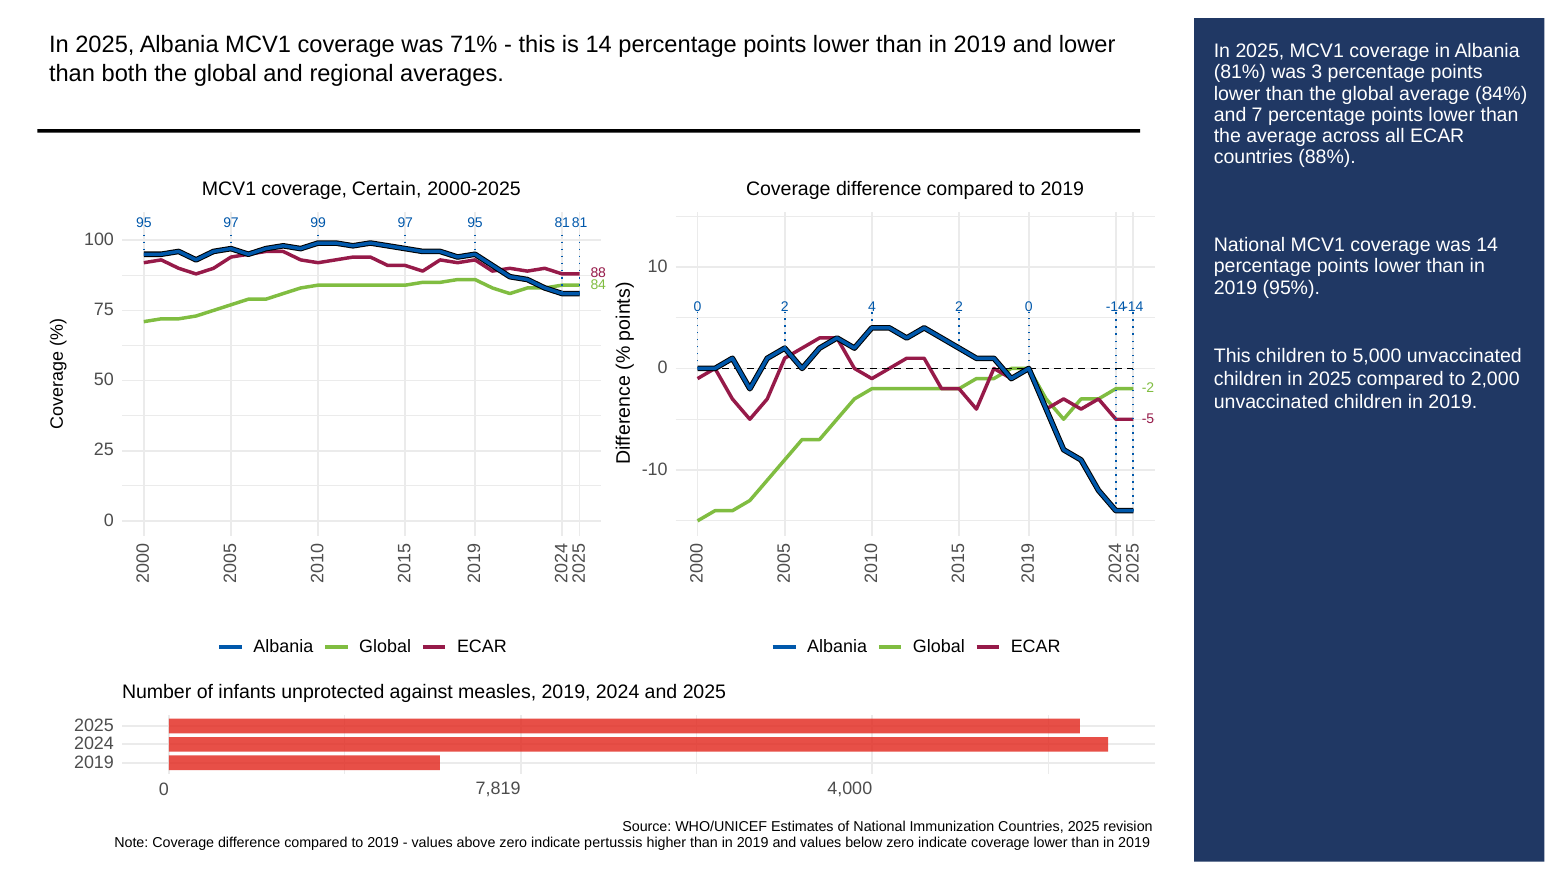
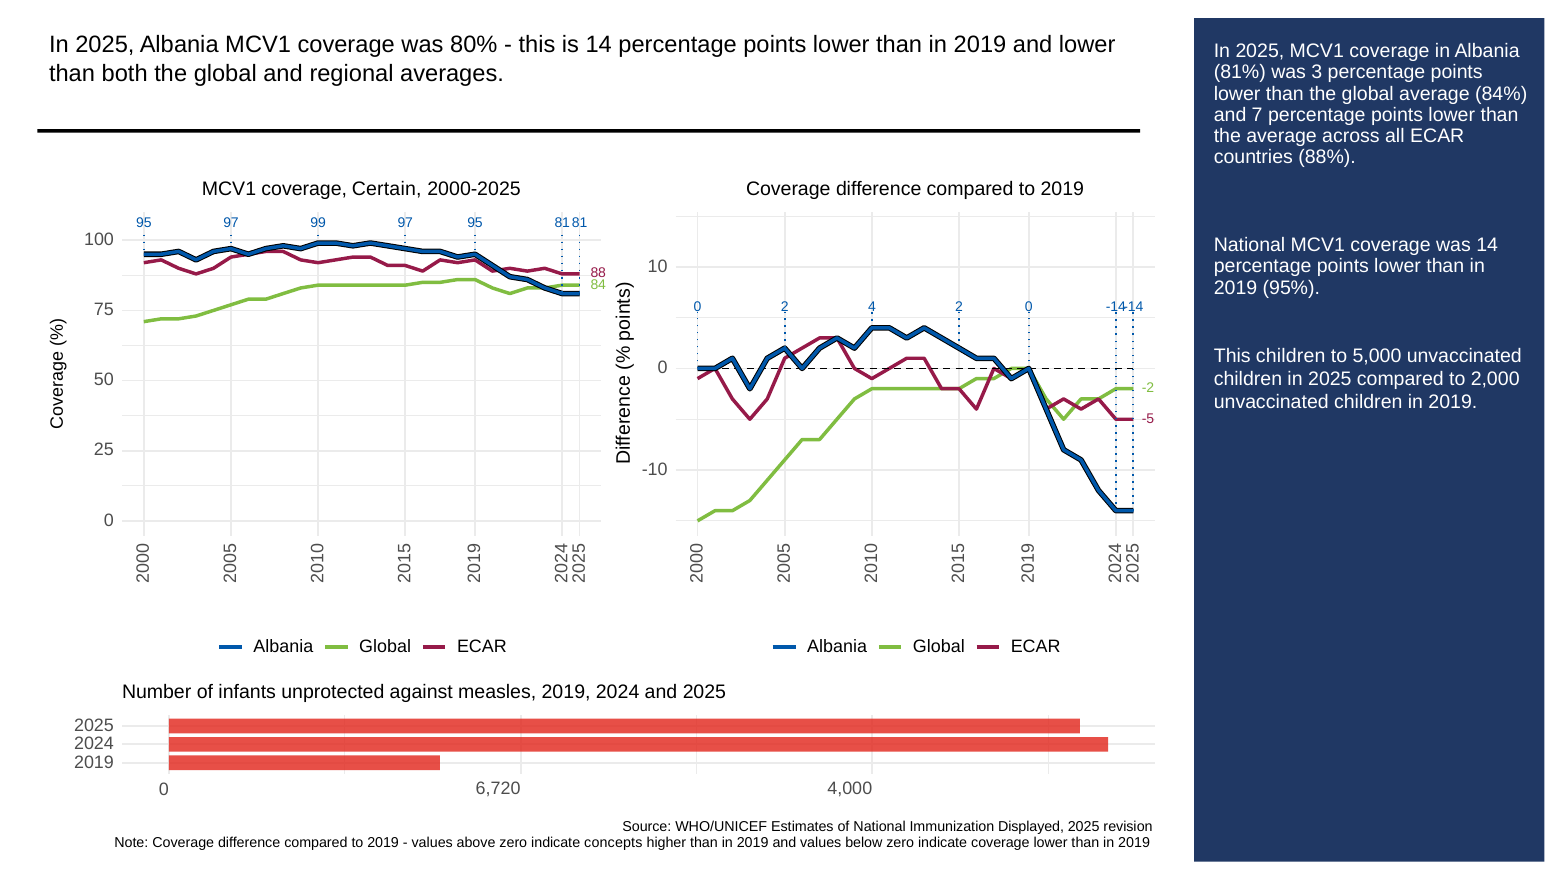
71%: 71% -> 80%
7,819: 7,819 -> 6,720
Immunization Countries: Countries -> Displayed
pertussis: pertussis -> concepts
